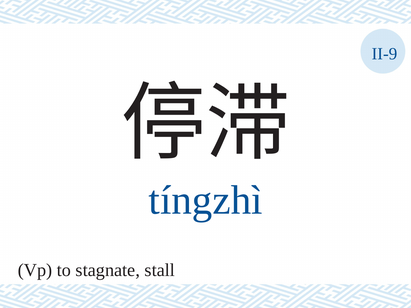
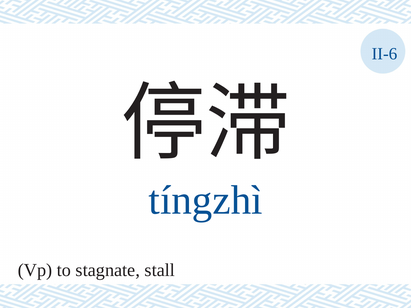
II-9: II-9 -> II-6
